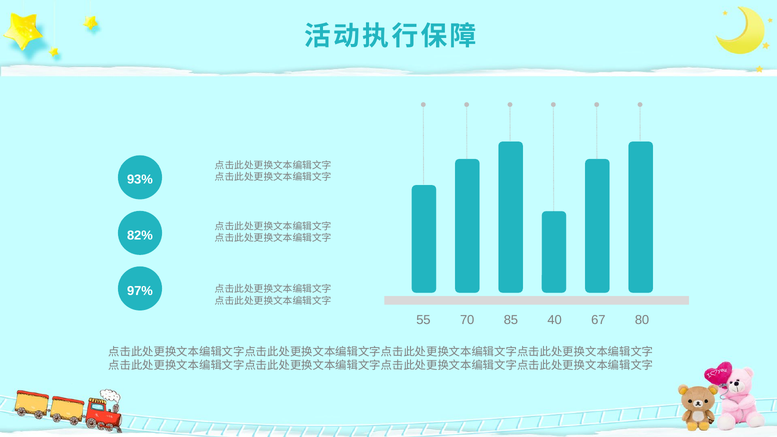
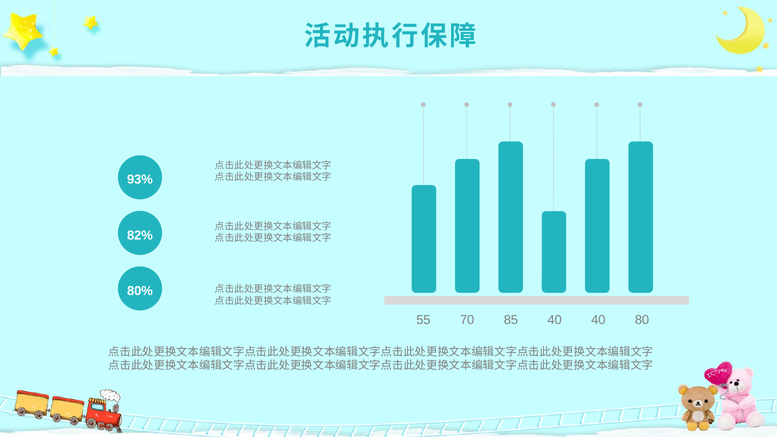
97%: 97% -> 80%
40 67: 67 -> 40
